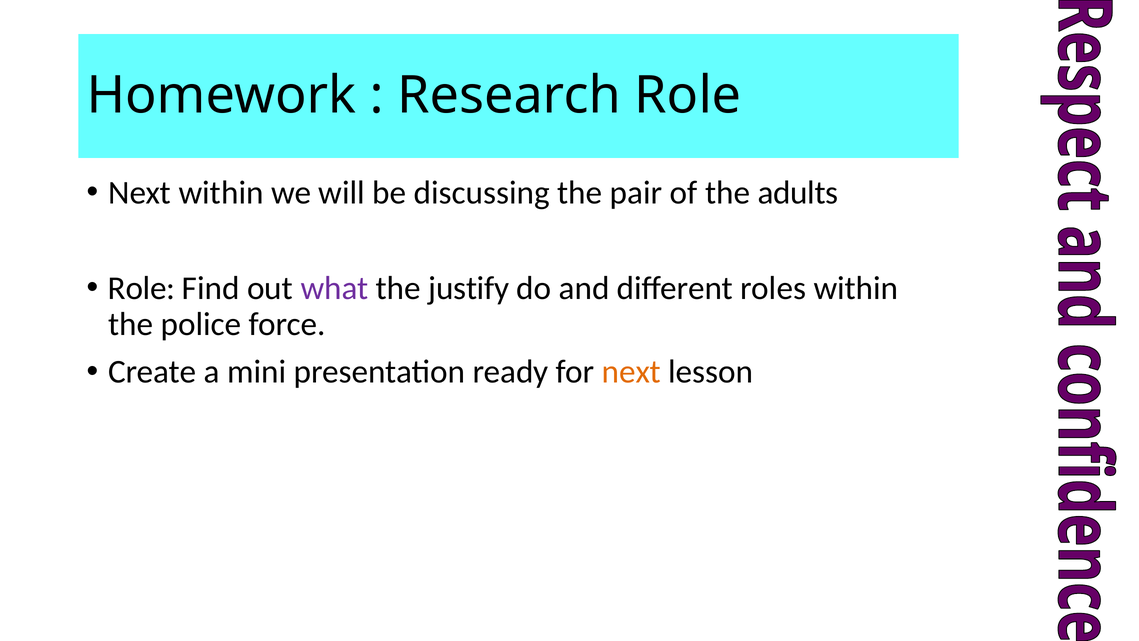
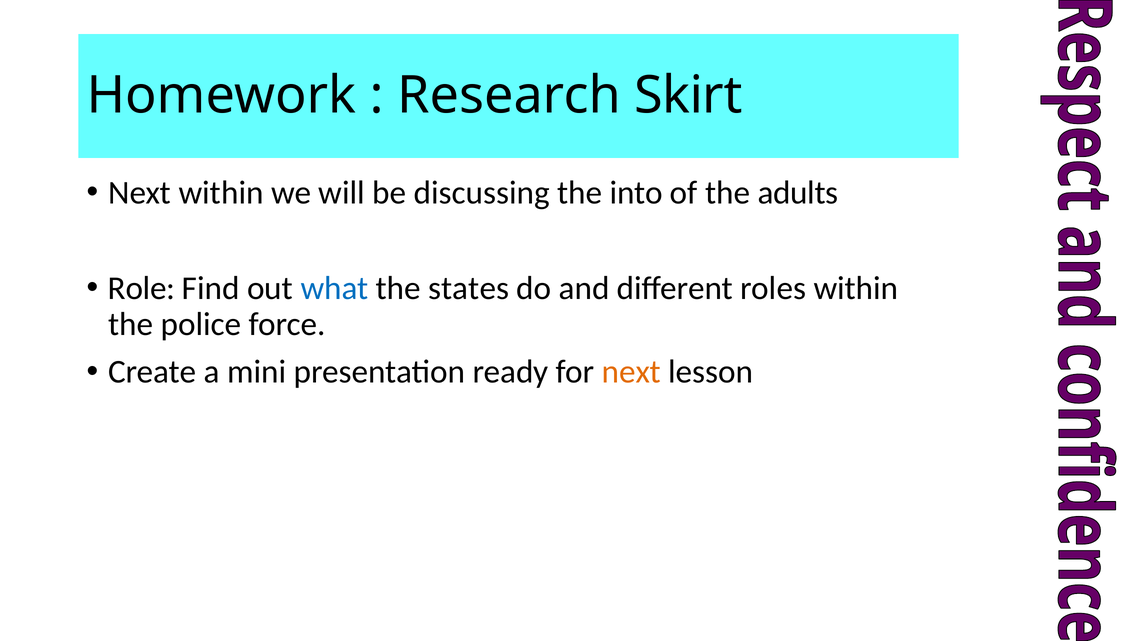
Research Role: Role -> Skirt
pair: pair -> into
what colour: purple -> blue
justify: justify -> states
